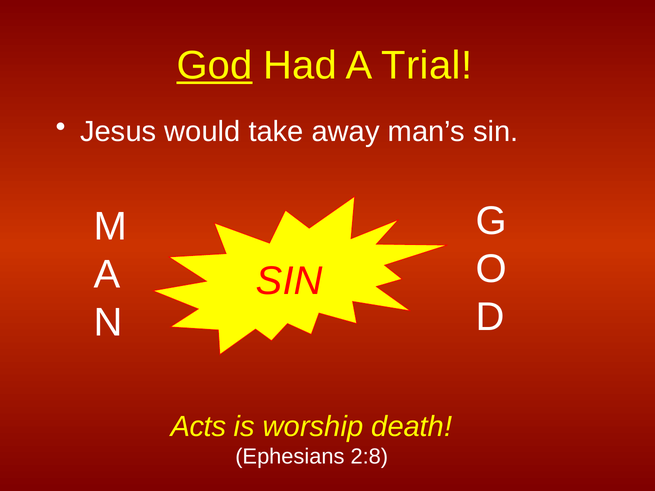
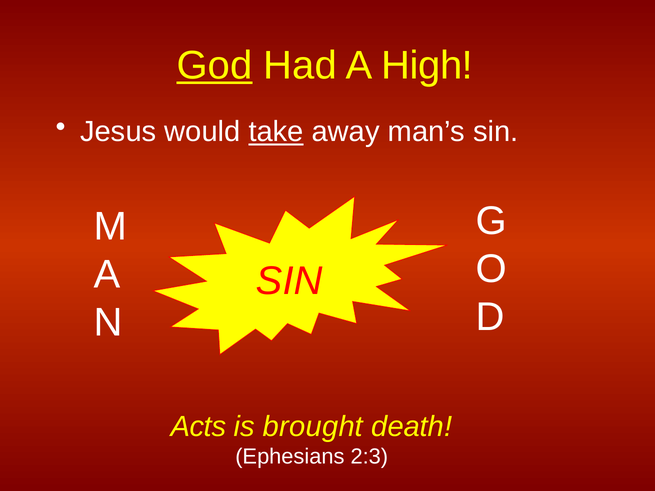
Trial: Trial -> High
take underline: none -> present
worship: worship -> brought
2:8: 2:8 -> 2:3
